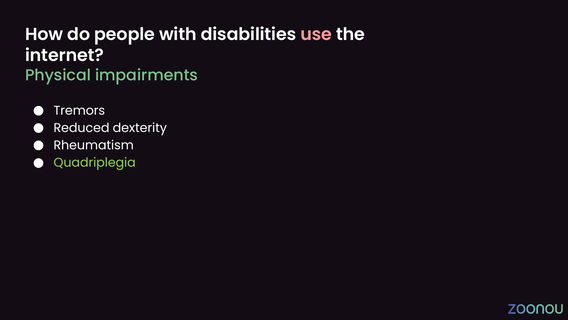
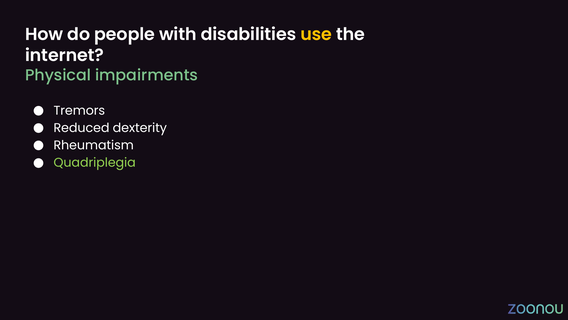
use colour: pink -> yellow
